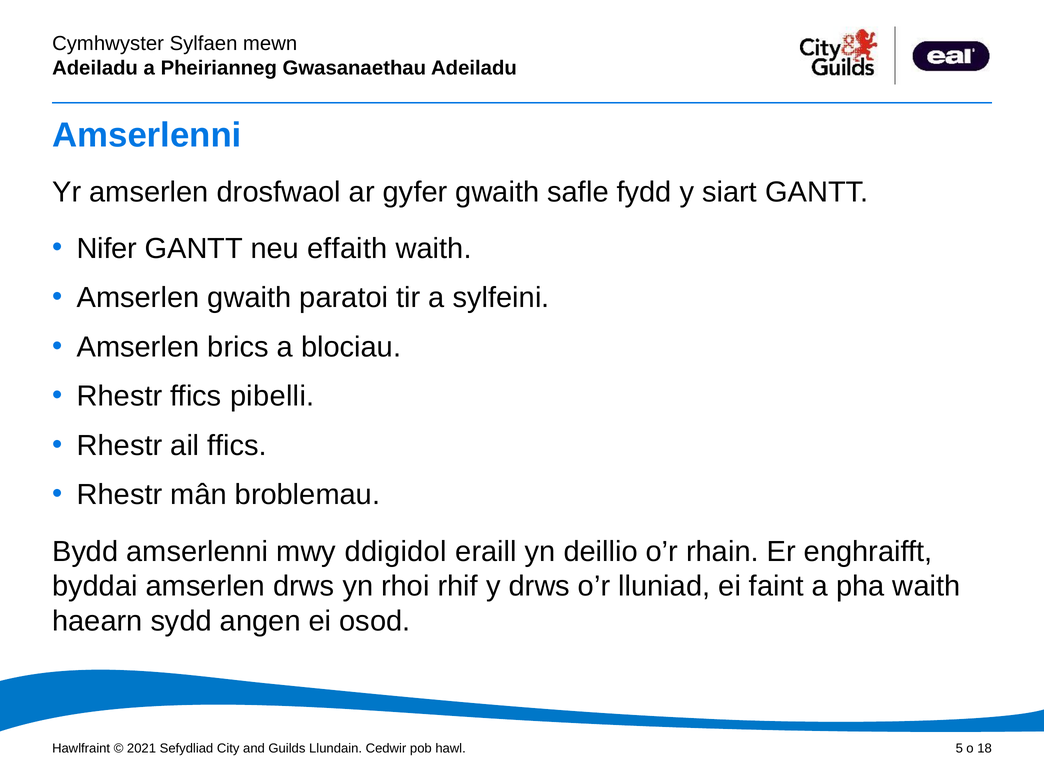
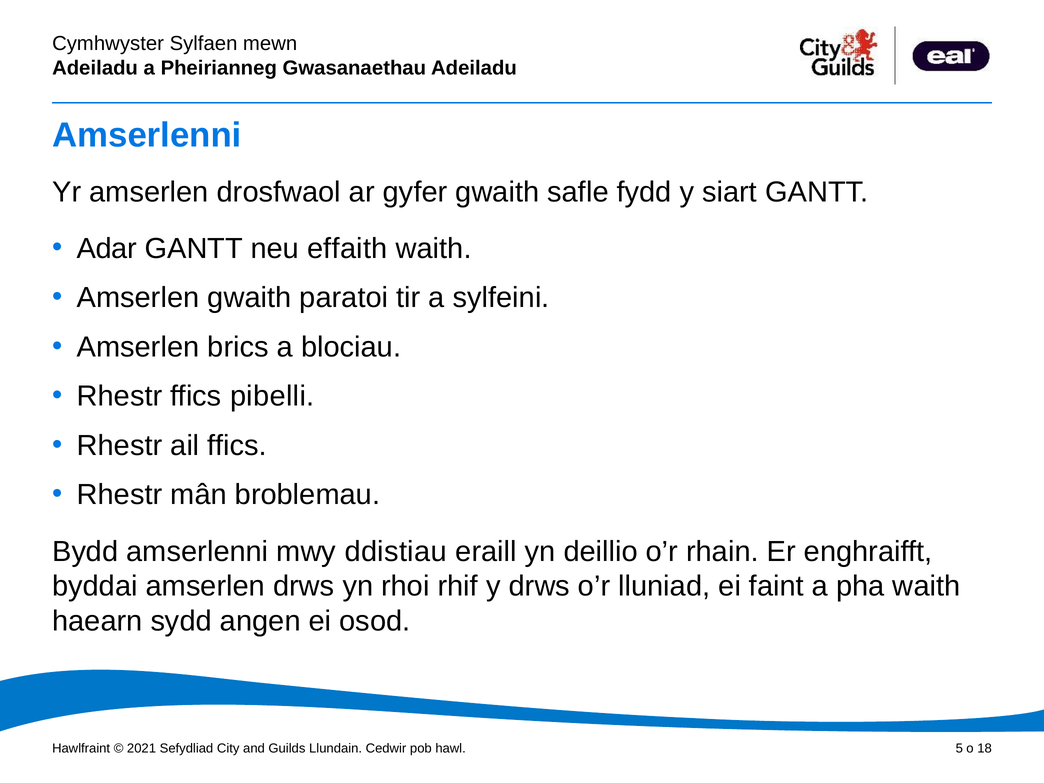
Nifer: Nifer -> Adar
ddigidol: ddigidol -> ddistiau
